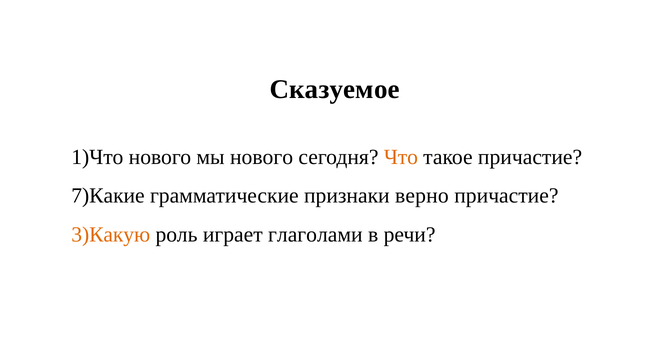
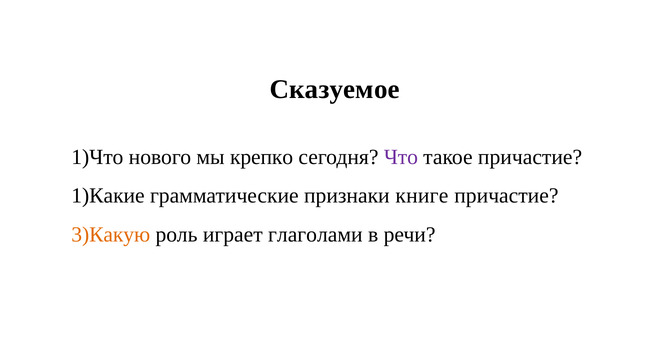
мы нового: нового -> крепко
Что colour: orange -> purple
7)Какие: 7)Какие -> 1)Какие
верно: верно -> книге
